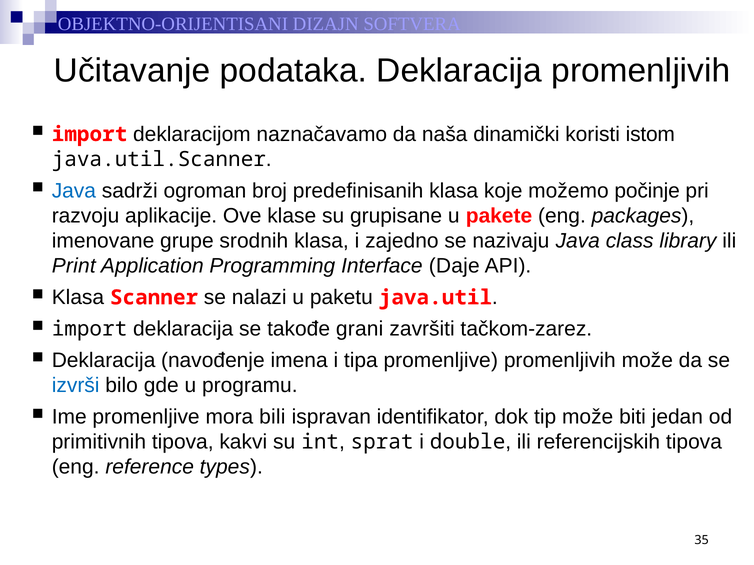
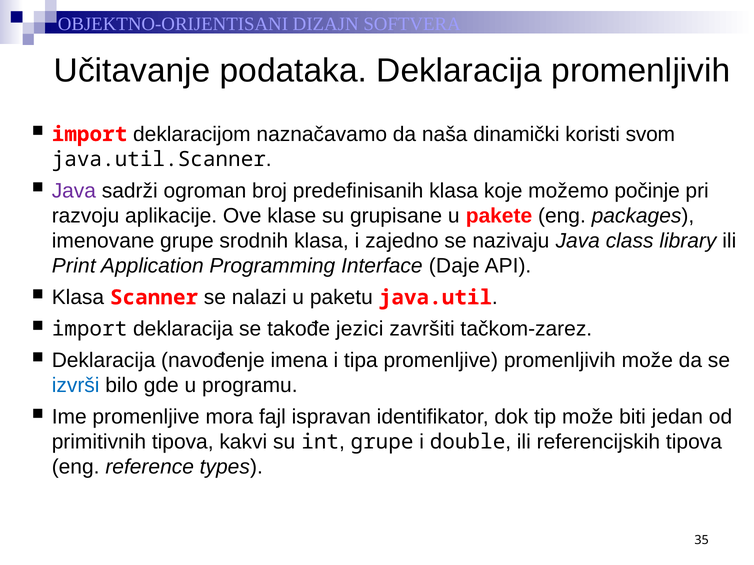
istom: istom -> svom
Java at (74, 191) colour: blue -> purple
grani: grani -> jezici
bili: bili -> fajl
sprat at (382, 442): sprat -> grupe
